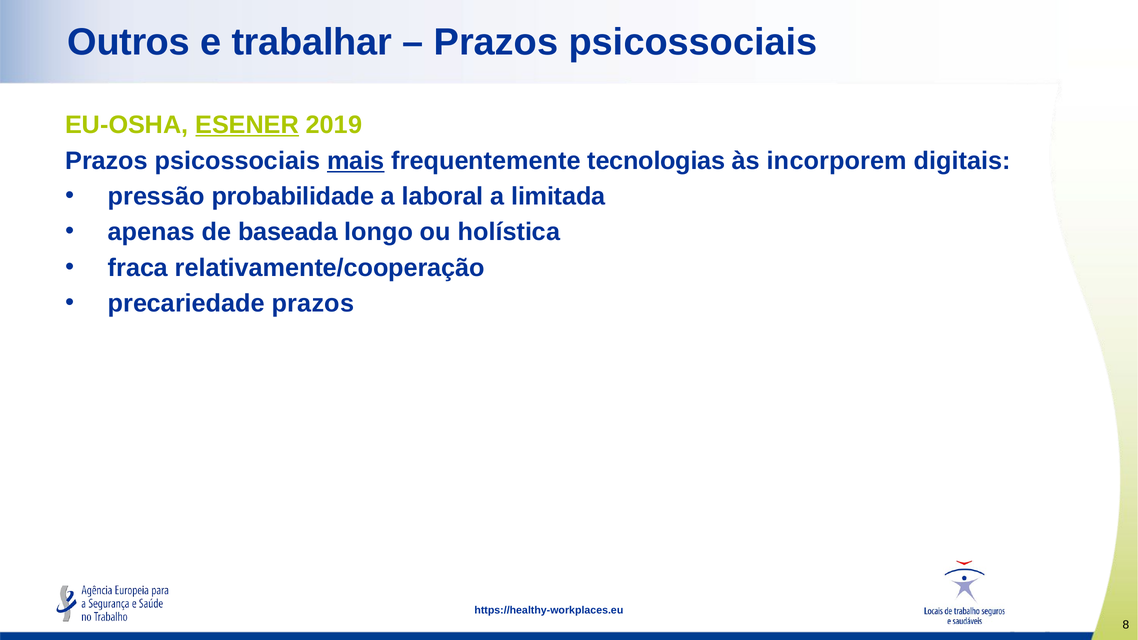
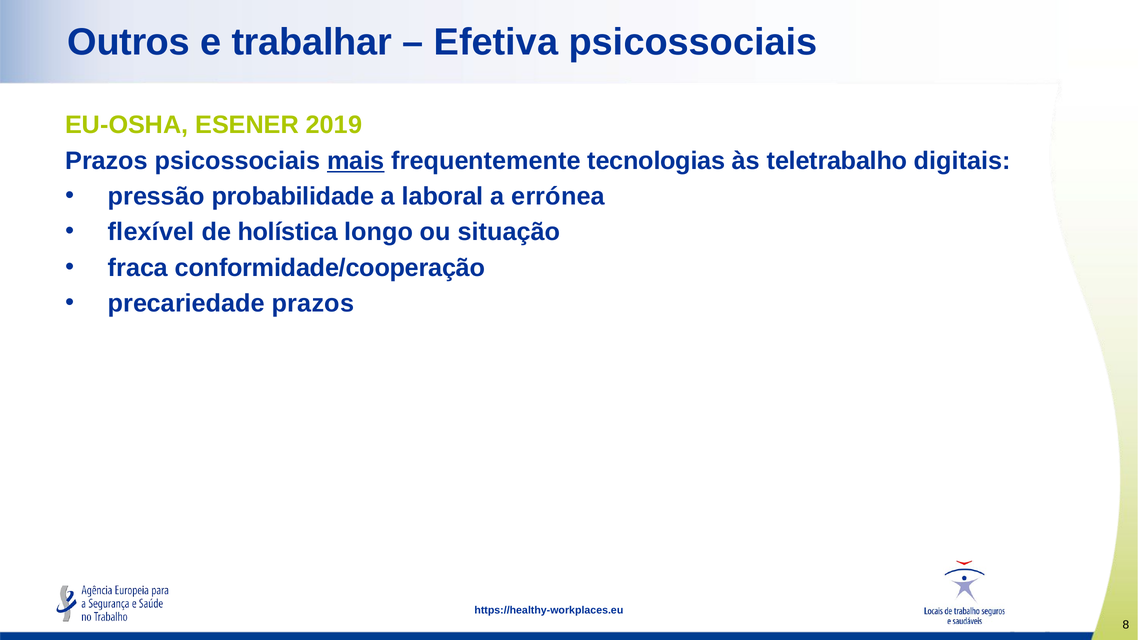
Prazos at (496, 42): Prazos -> Efetiva
ESENER underline: present -> none
incorporem: incorporem -> teletrabalho
limitada: limitada -> errónea
apenas: apenas -> flexível
baseada: baseada -> holística
holística: holística -> situação
relativamente/cooperação: relativamente/cooperação -> conformidade/cooperação
